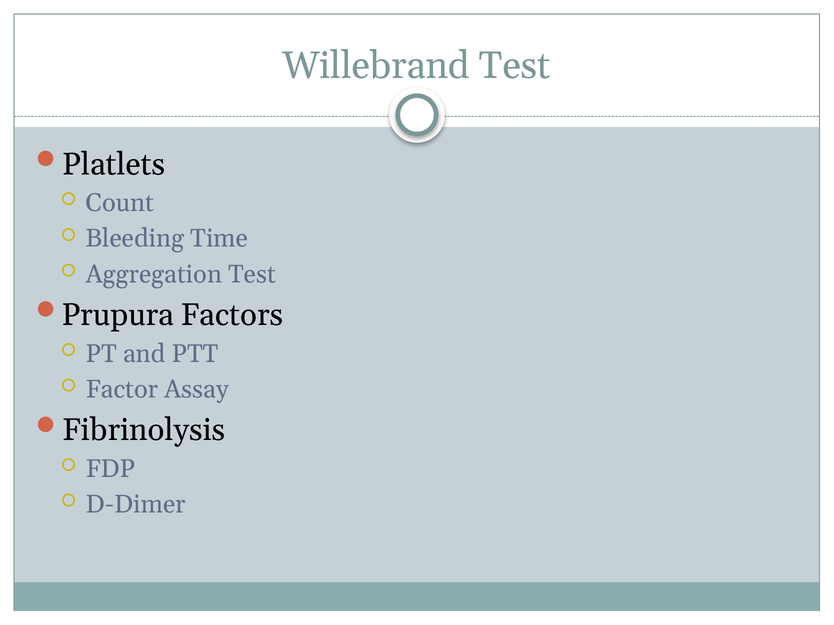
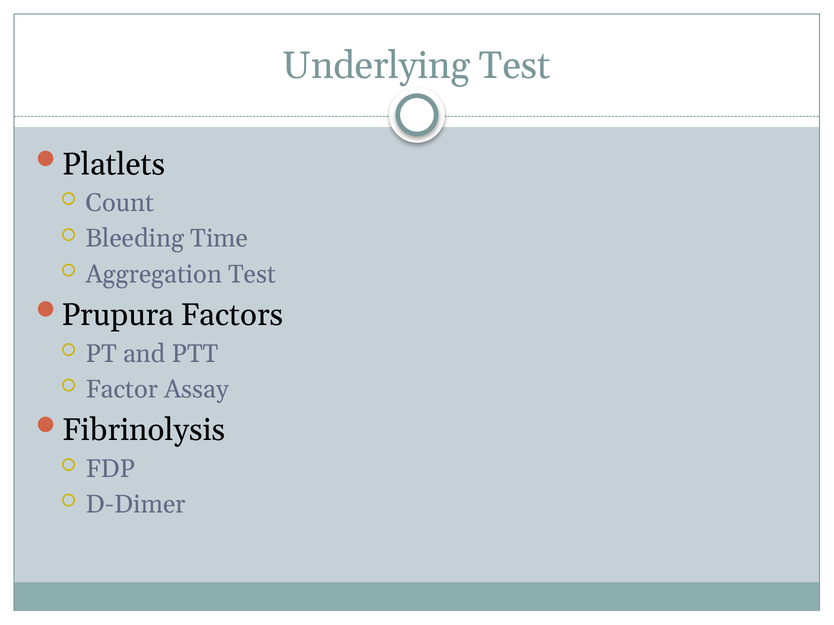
Willebrand: Willebrand -> Underlying
